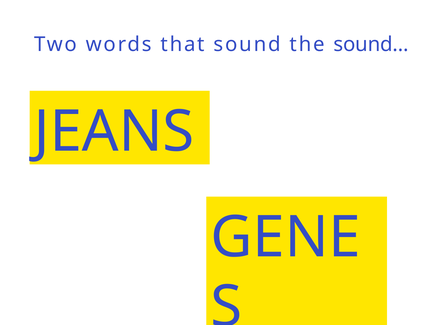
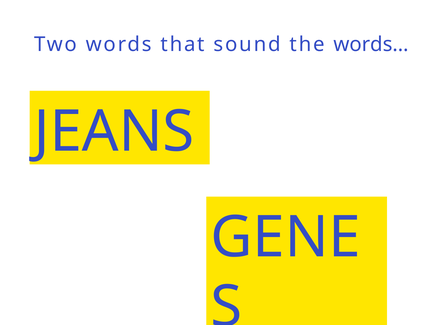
sound…: sound… -> words…
